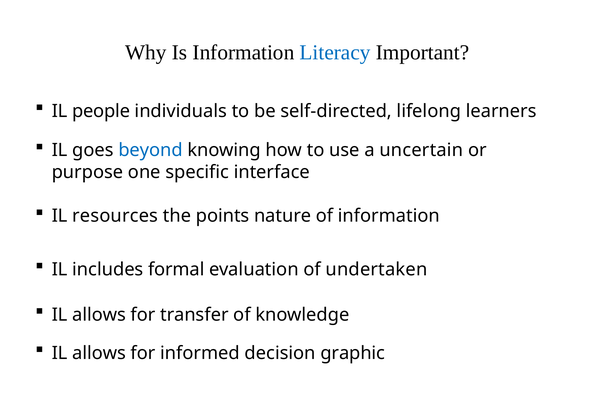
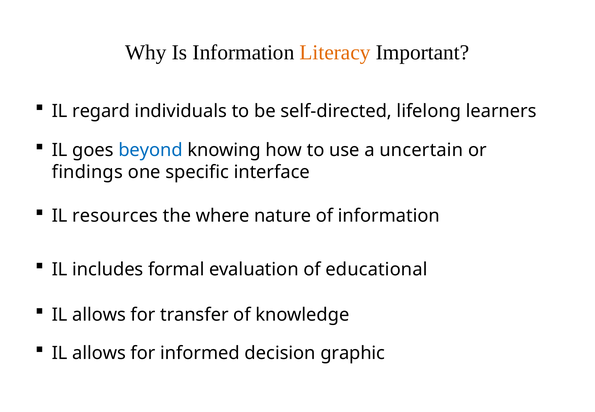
Literacy colour: blue -> orange
people: people -> regard
purpose: purpose -> findings
points: points -> where
undertaken: undertaken -> educational
